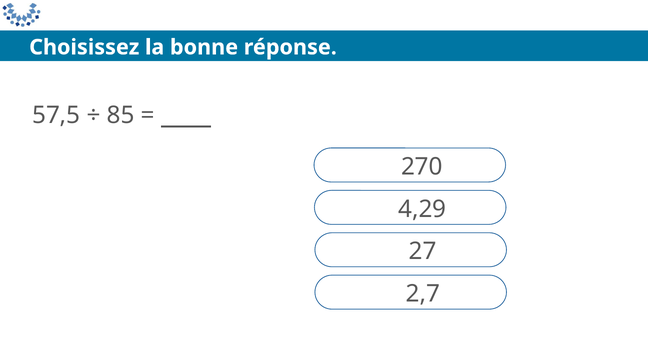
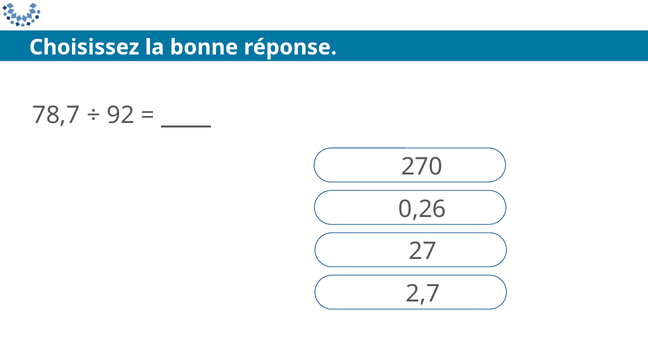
57,5: 57,5 -> 78,7
85: 85 -> 92
4,29: 4,29 -> 0,26
